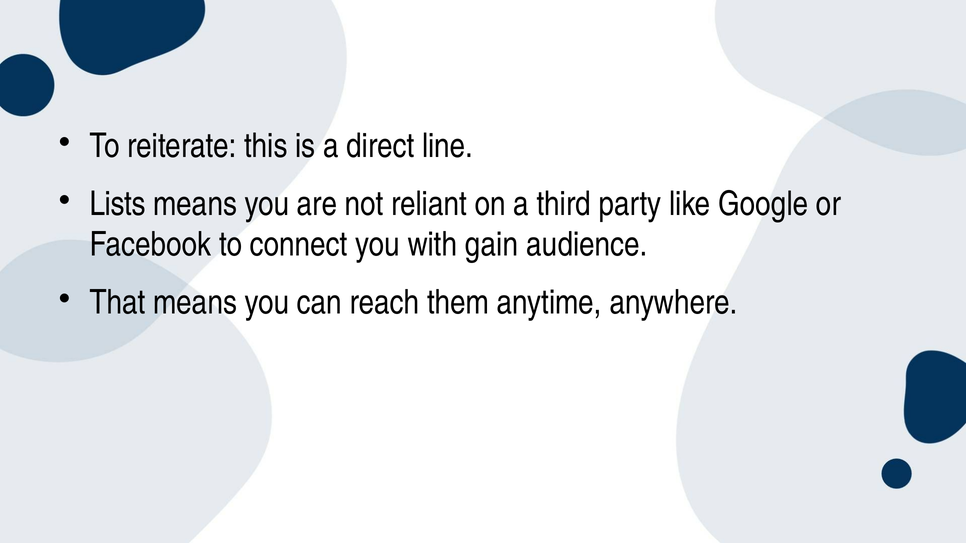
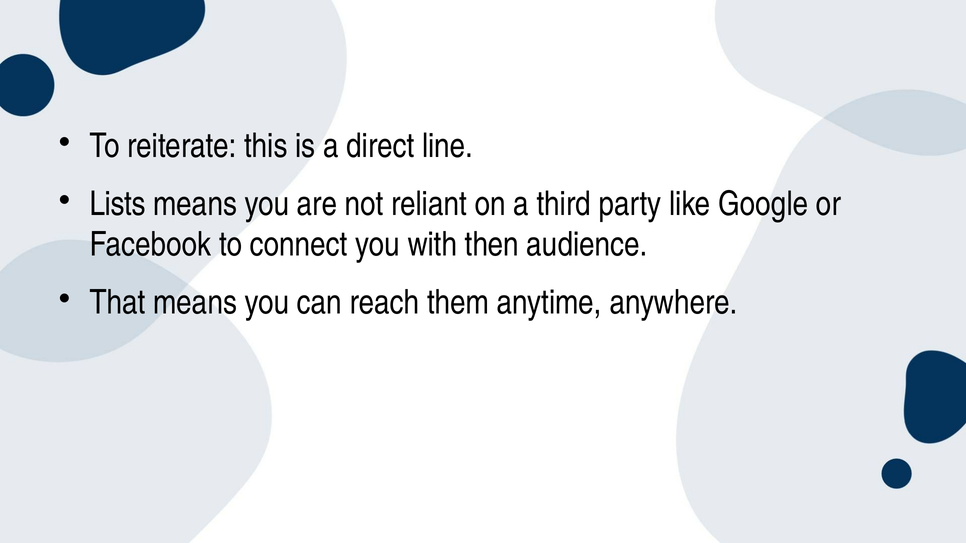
gain: gain -> then
